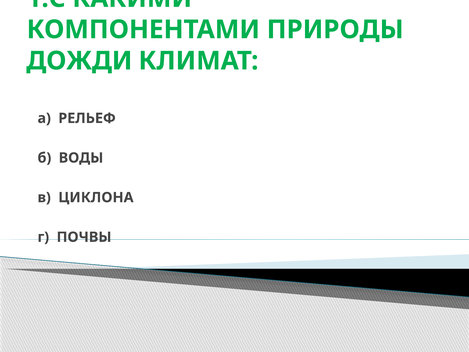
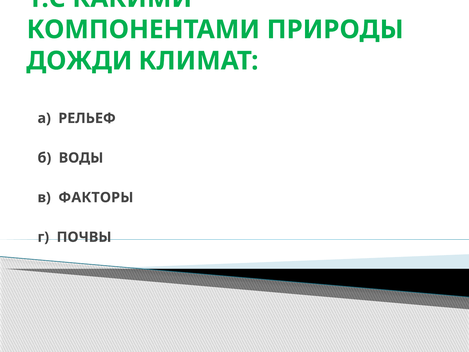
ЦИКЛОНА: ЦИКЛОНА -> ФАКТОРЫ
